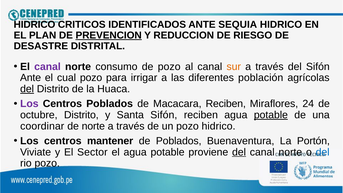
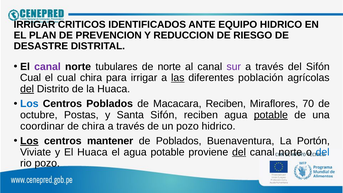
HIDRICO at (34, 25): HIDRICO -> IRRIGAR
SEQUIA: SEQUIA -> EQUIPO
PREVENCION underline: present -> none
consumo: consumo -> tubulares
de pozo: pozo -> norte
sur colour: orange -> purple
Ante at (31, 78): Ante -> Cual
cual pozo: pozo -> chira
las underline: none -> present
Los at (29, 104) colour: purple -> blue
24: 24 -> 70
octubre Distrito: Distrito -> Postas
de norte: norte -> chira
Los at (29, 141) underline: none -> present
El Sector: Sector -> Huaca
